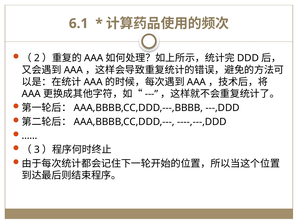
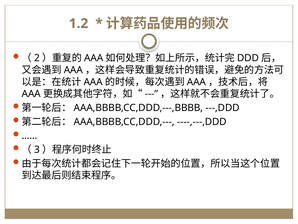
6.1: 6.1 -> 1.2
